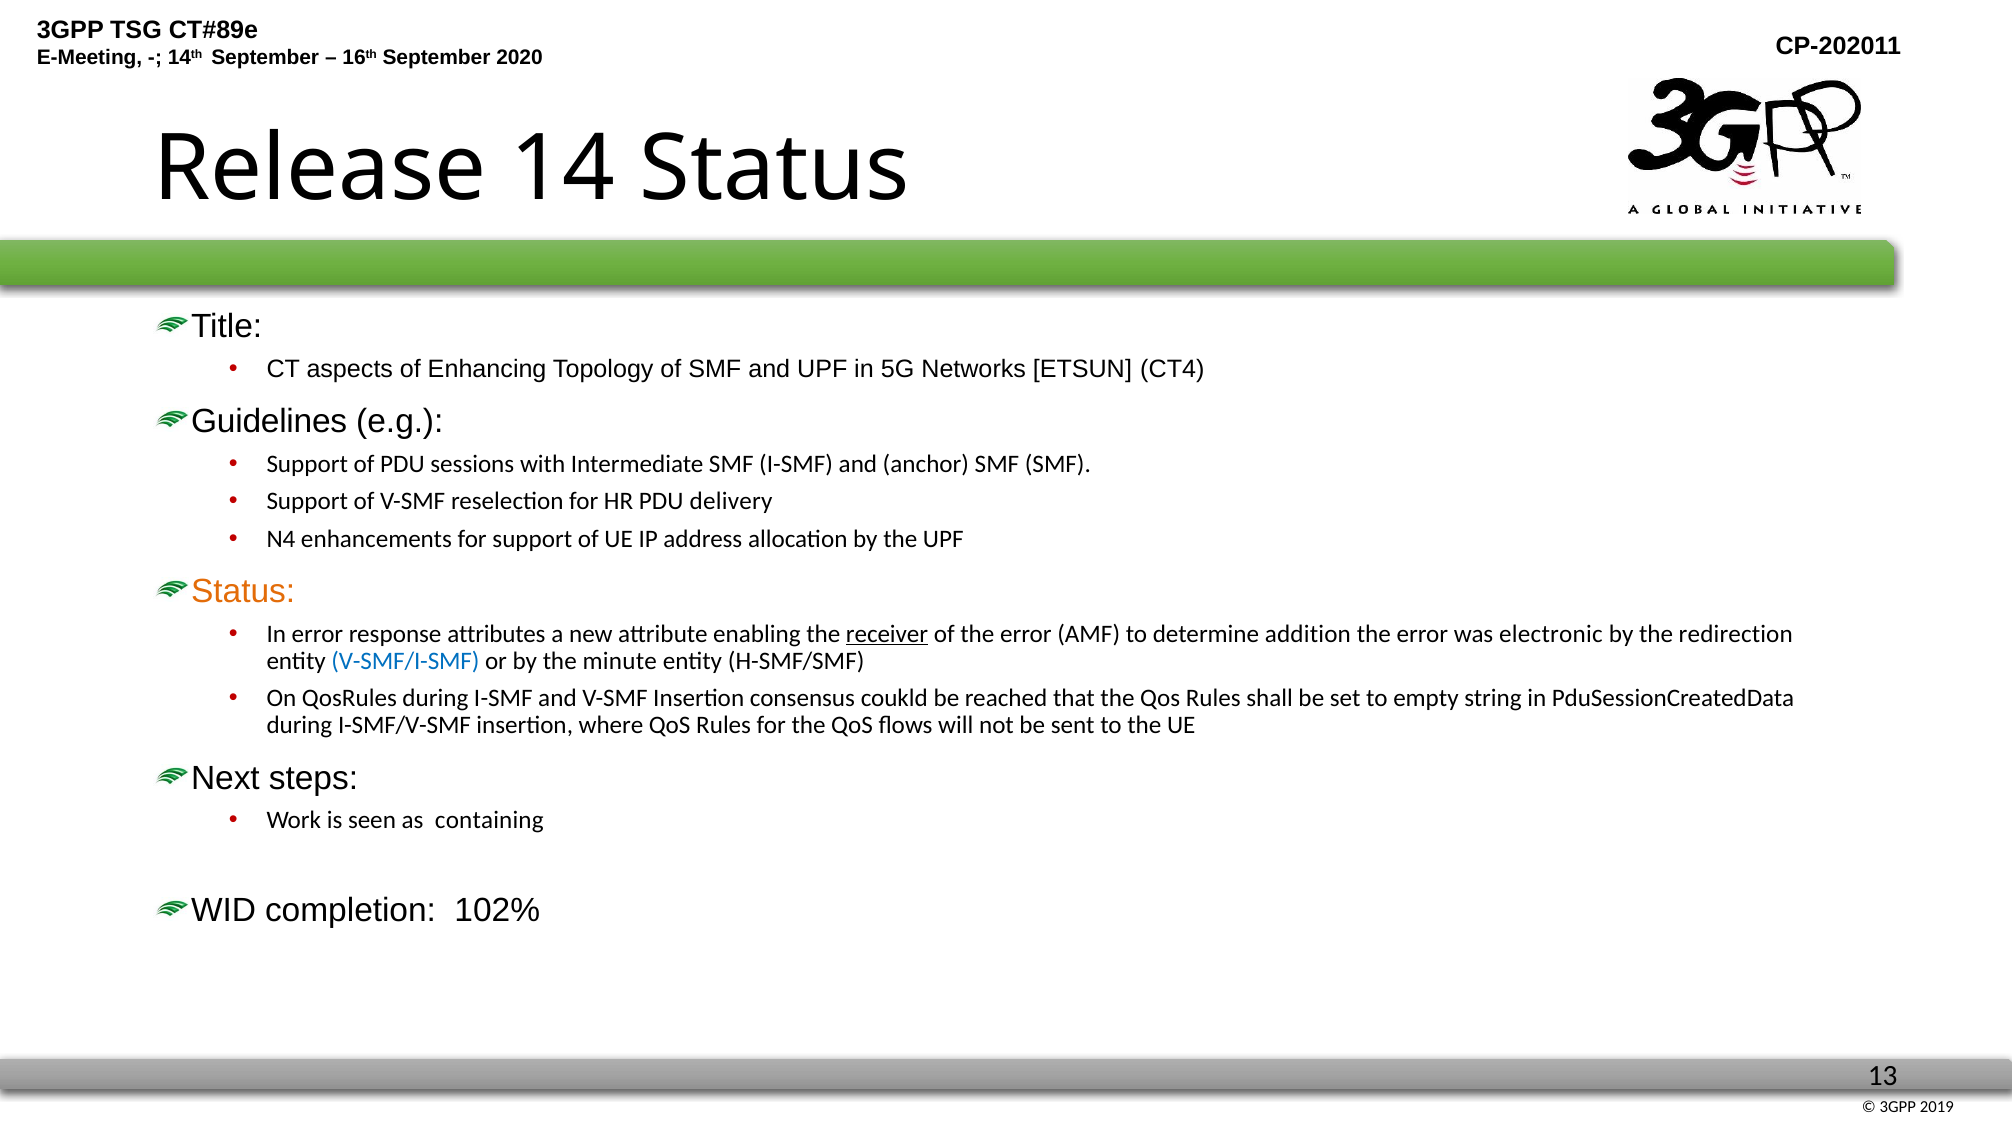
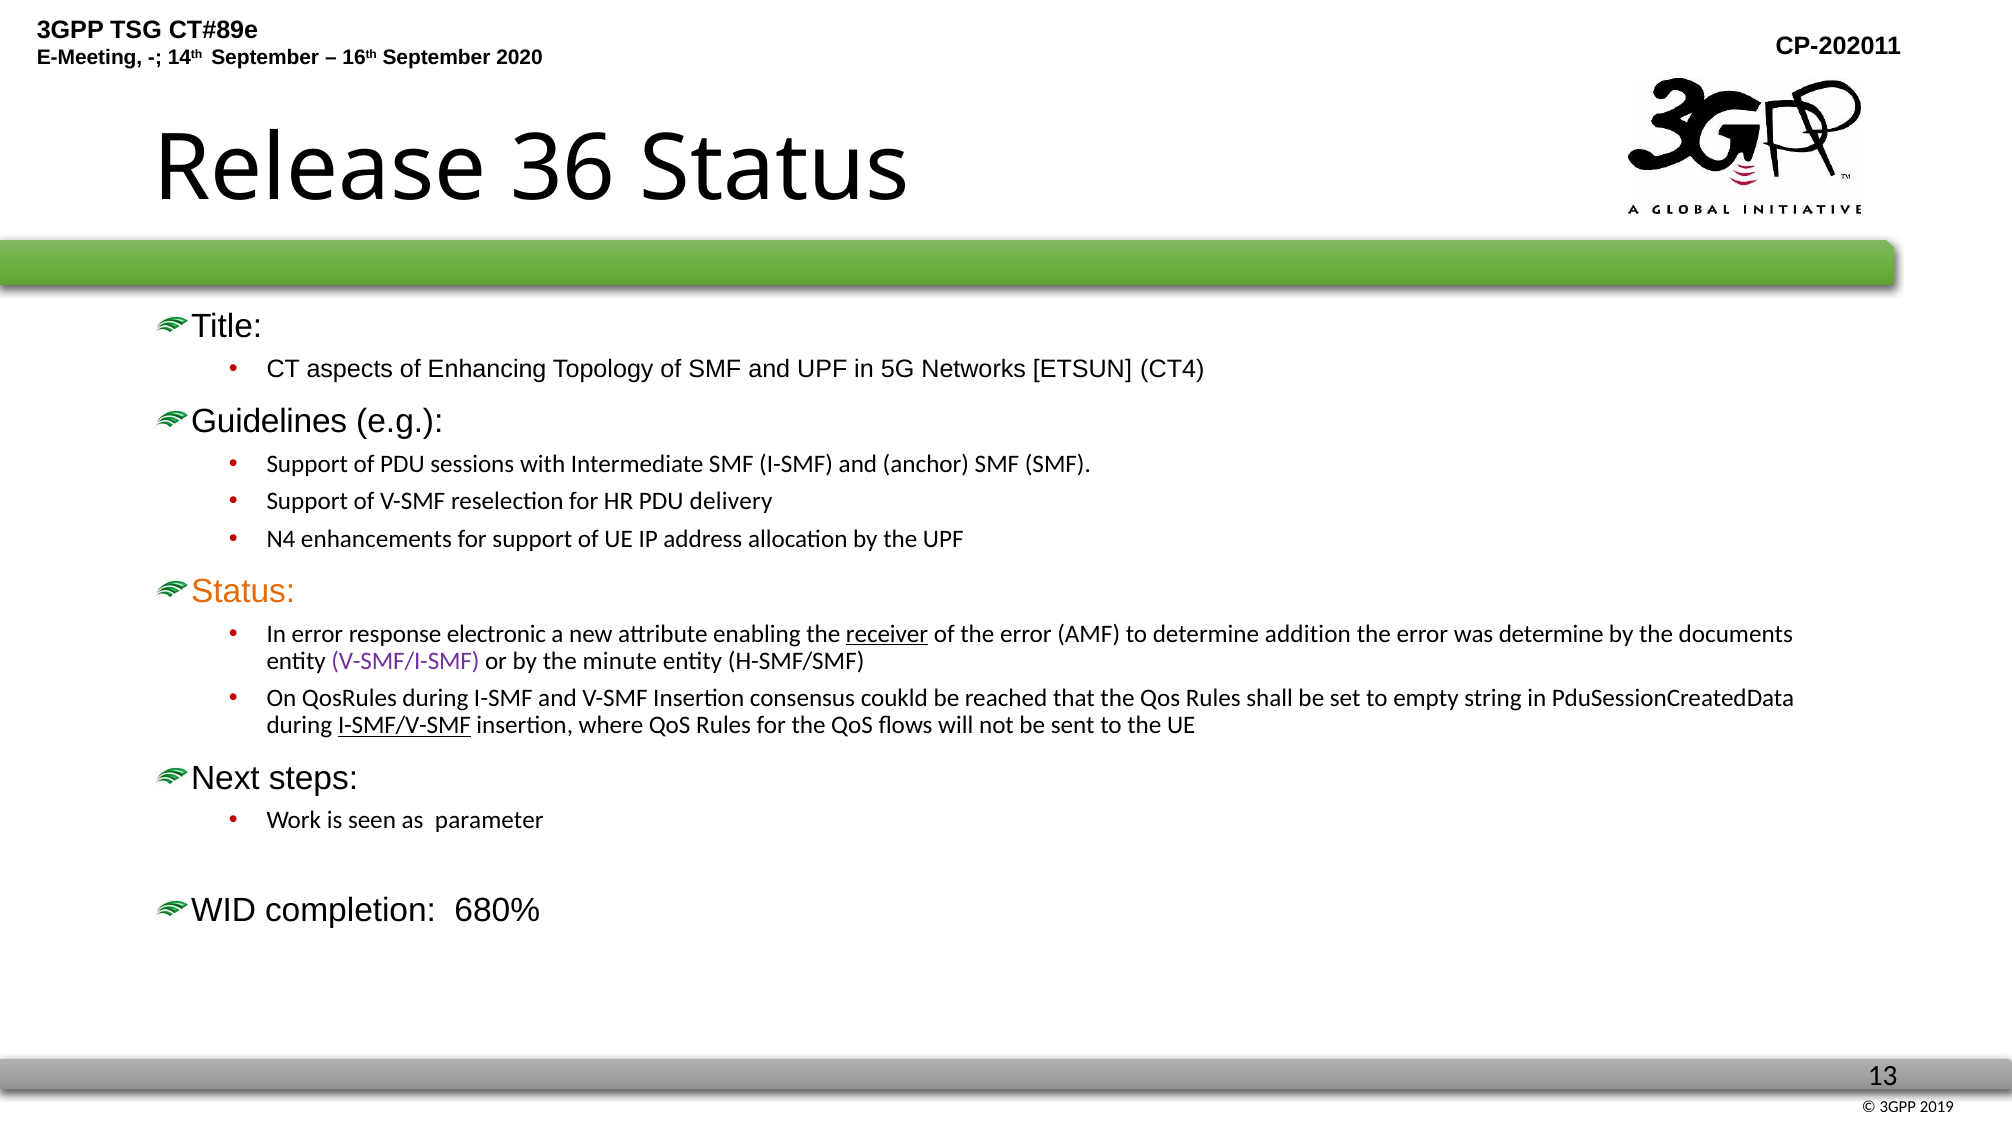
14: 14 -> 36
attributes: attributes -> electronic
was electronic: electronic -> determine
redirection: redirection -> documents
V-SMF/I-SMF colour: blue -> purple
I-SMF/V-SMF underline: none -> present
containing: containing -> parameter
102%: 102% -> 680%
